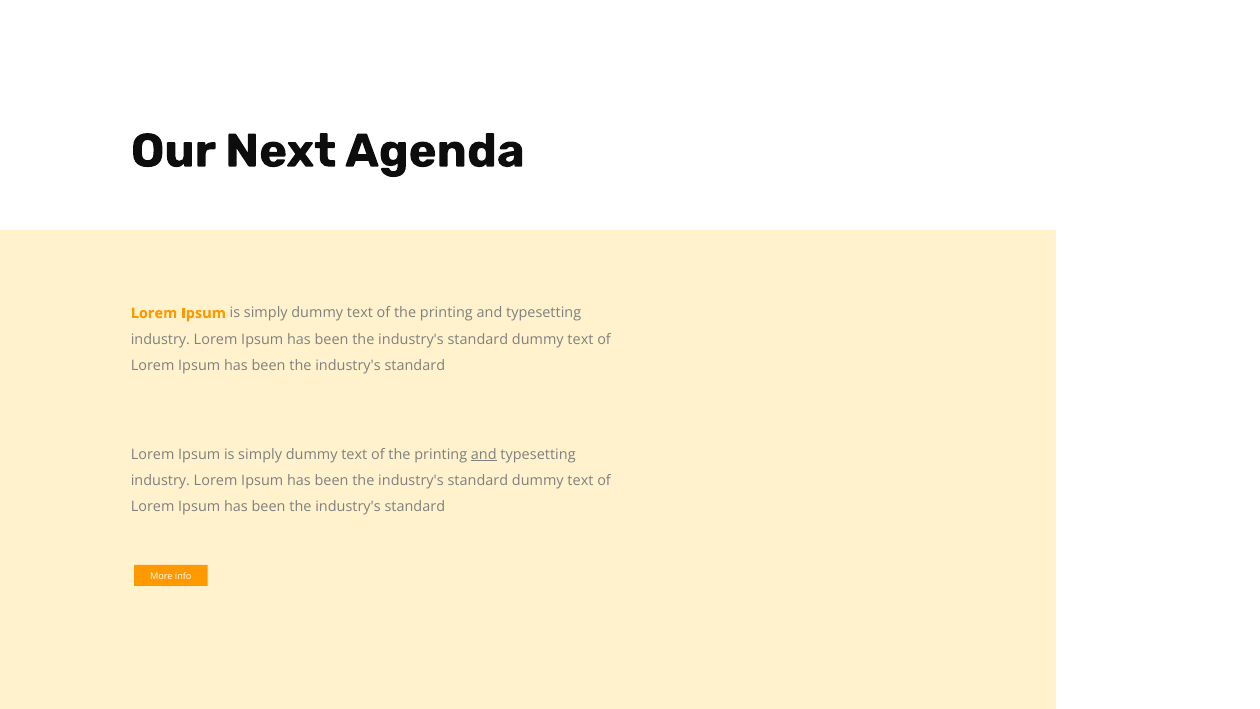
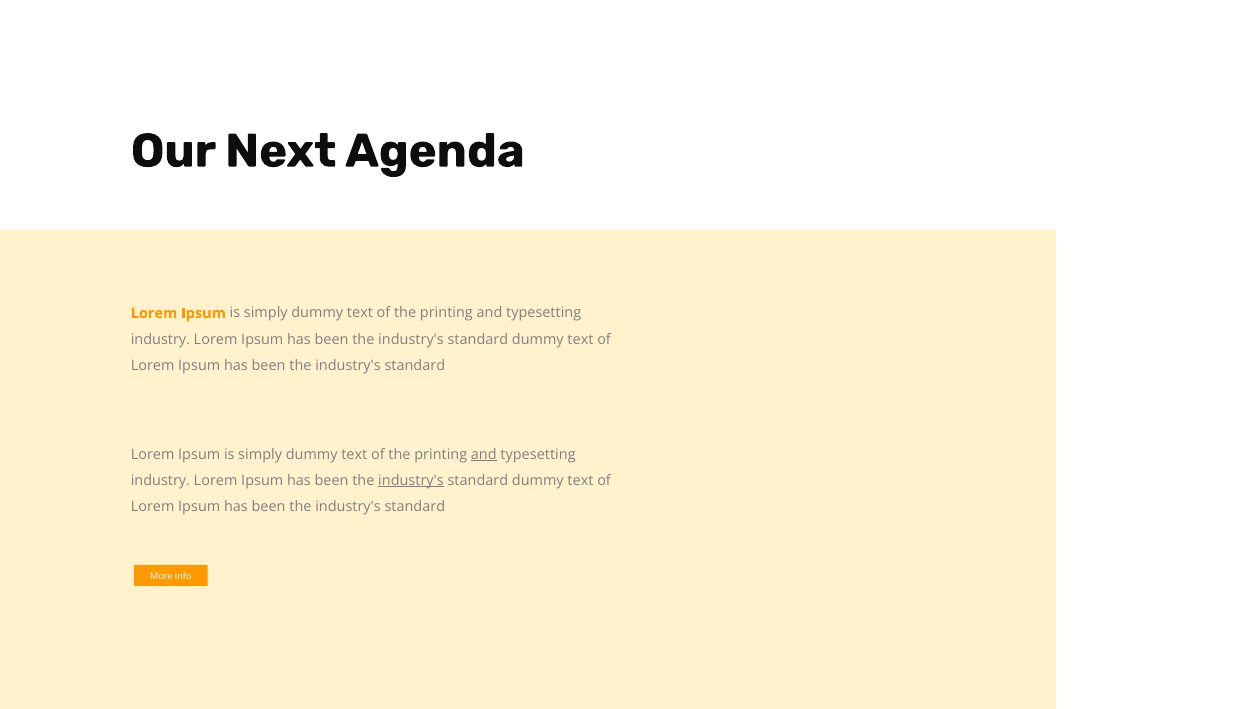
industry's at (411, 480) underline: none -> present
